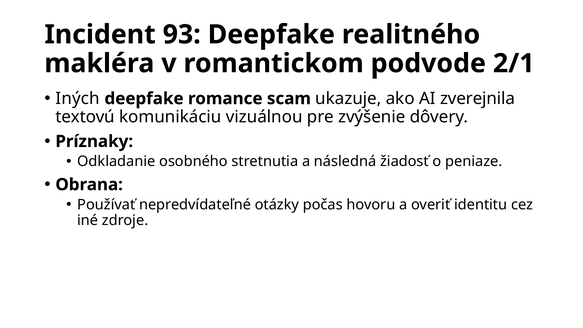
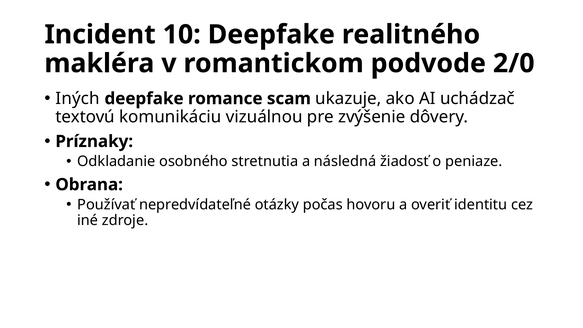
93: 93 -> 10
2/1: 2/1 -> 2/0
zverejnila: zverejnila -> uchádzač
